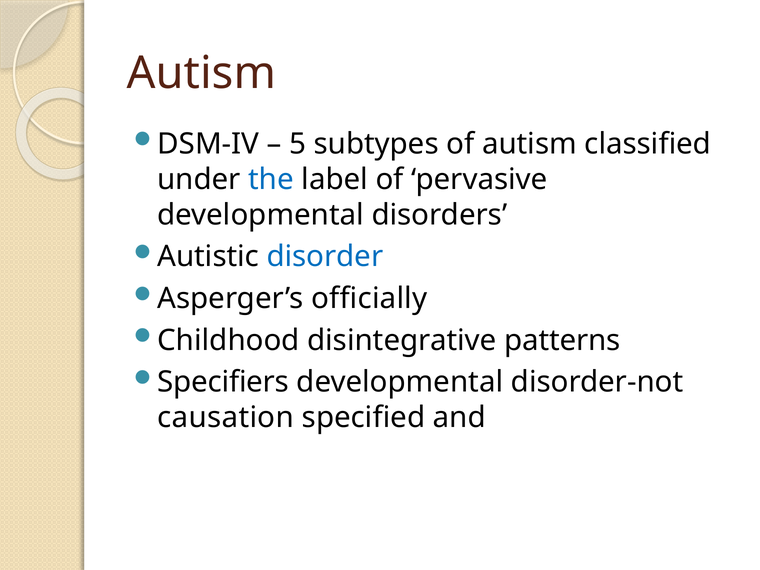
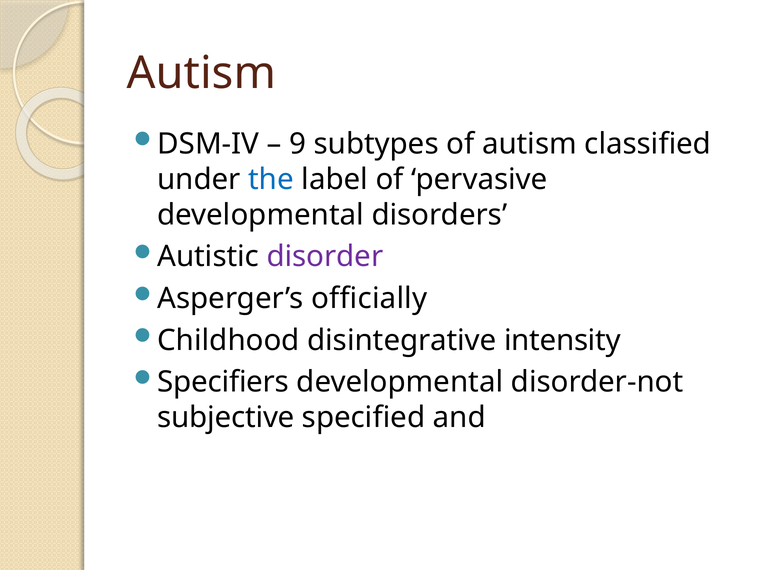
5: 5 -> 9
disorder colour: blue -> purple
patterns: patterns -> intensity
causation: causation -> subjective
